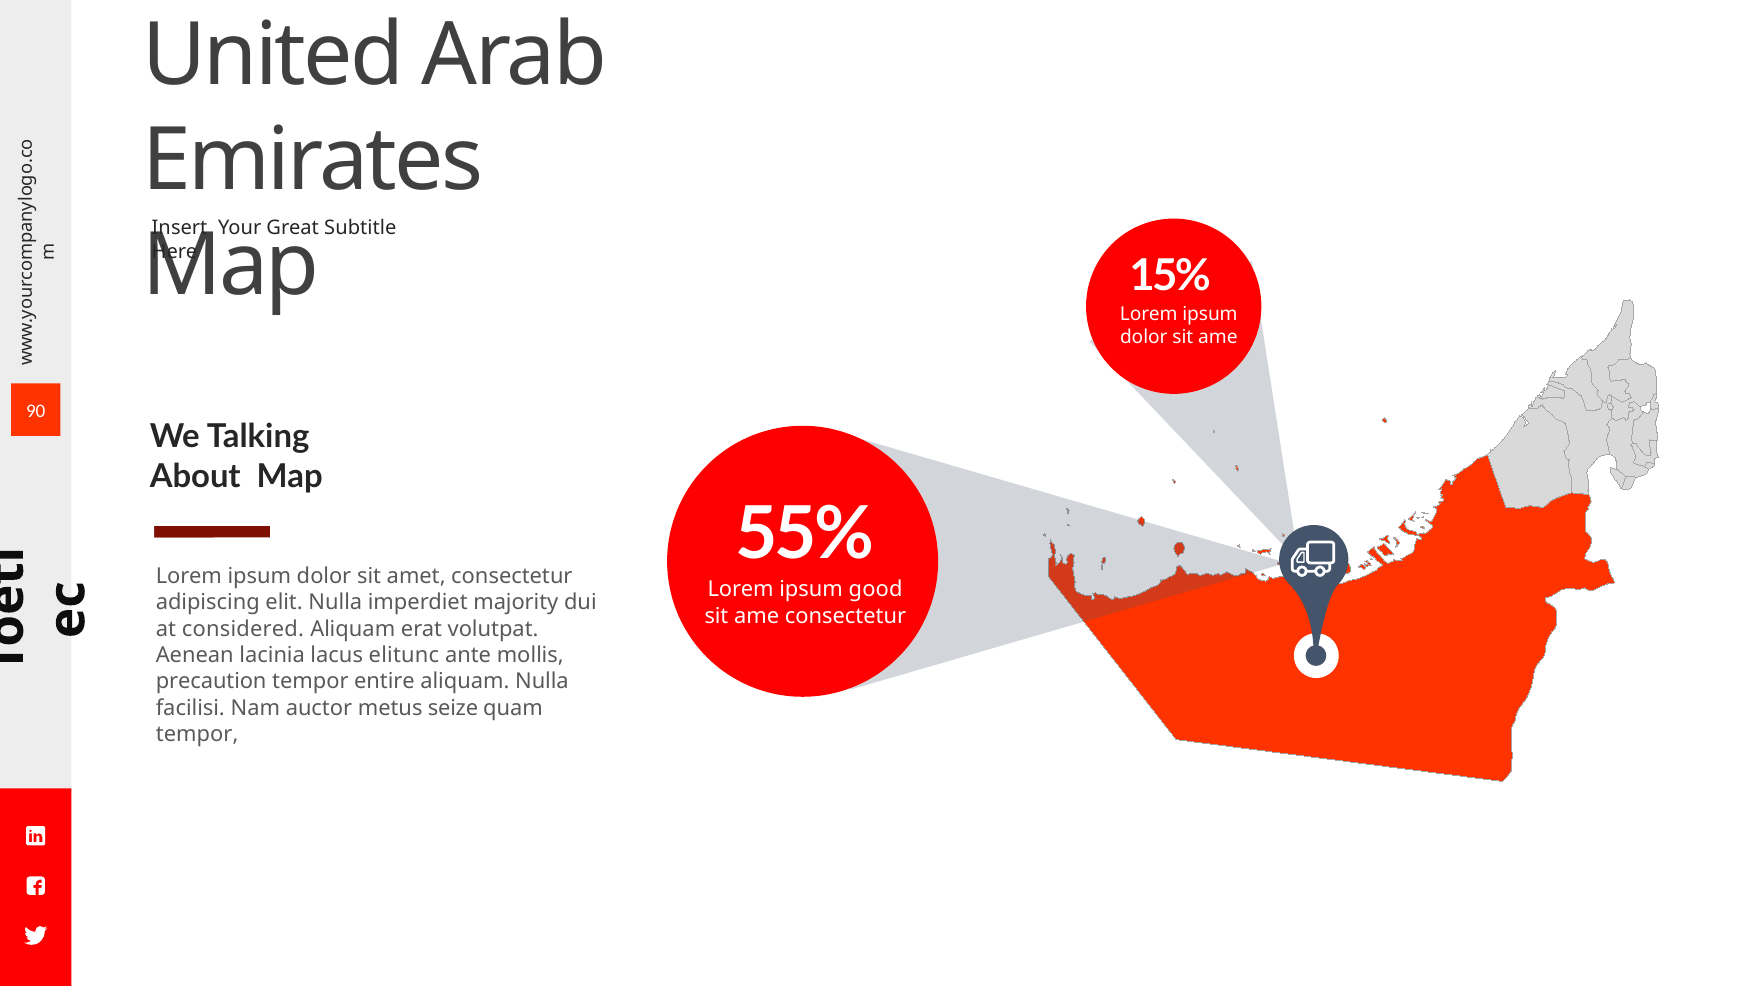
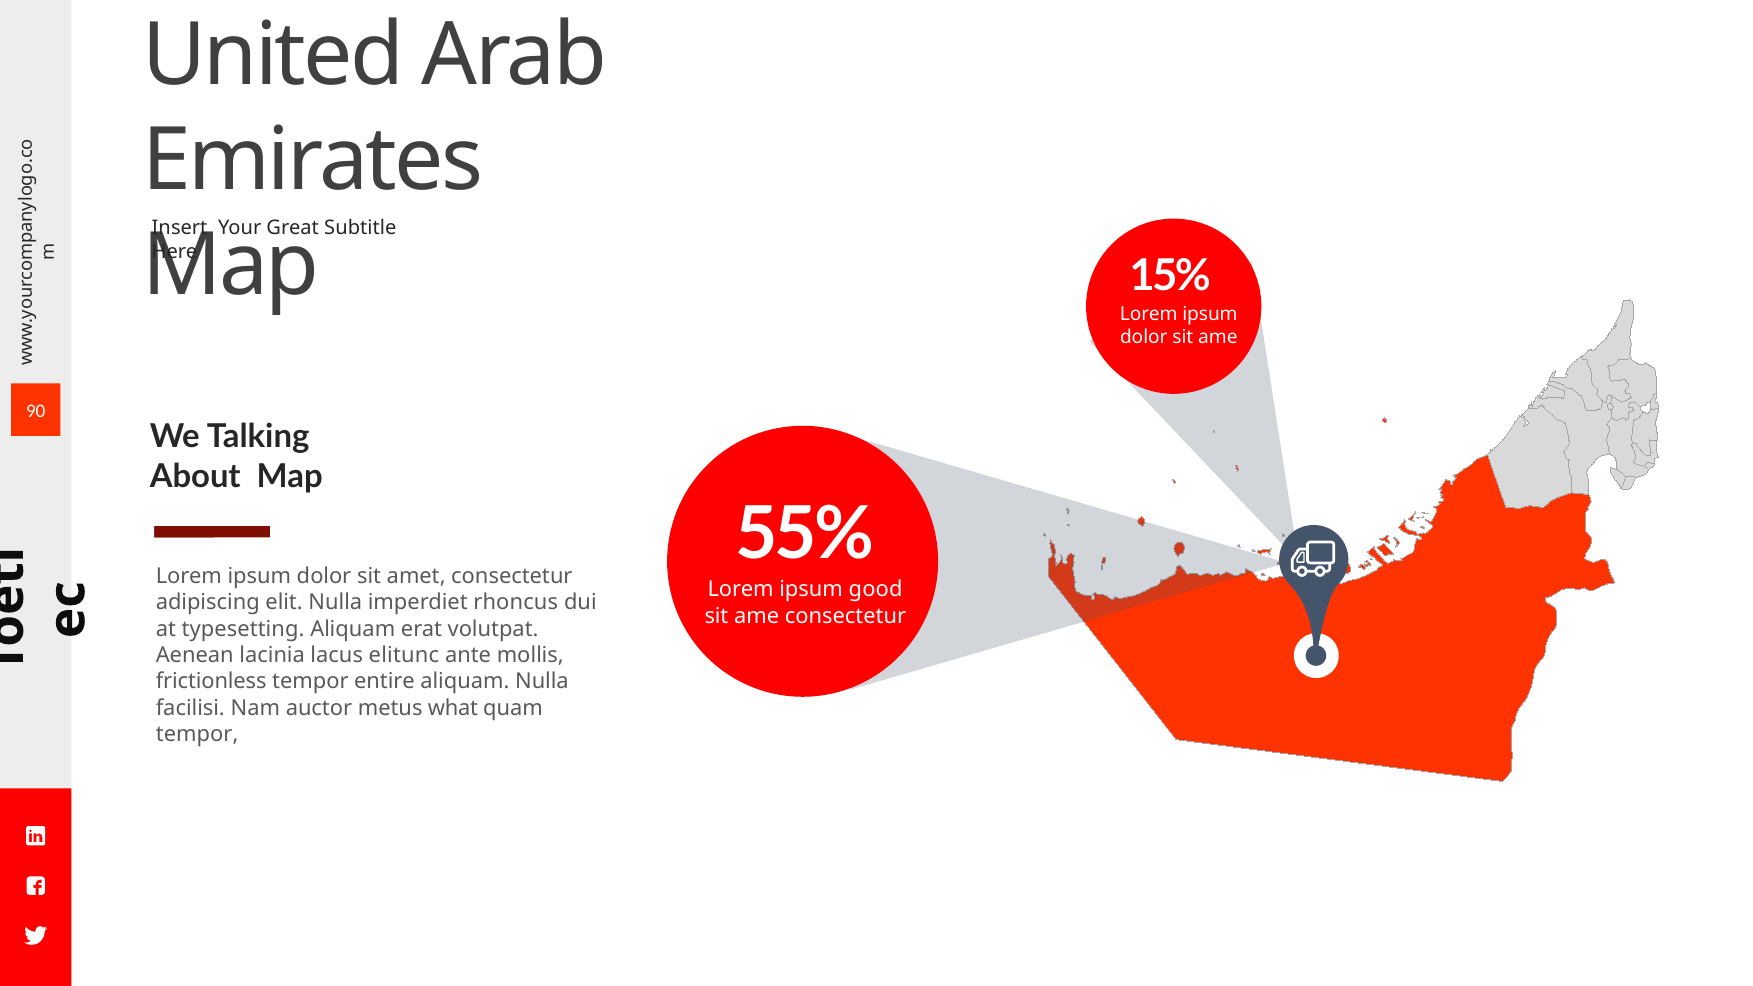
majority: majority -> rhoncus
considered: considered -> typesetting
precaution: precaution -> frictionless
seize: seize -> what
